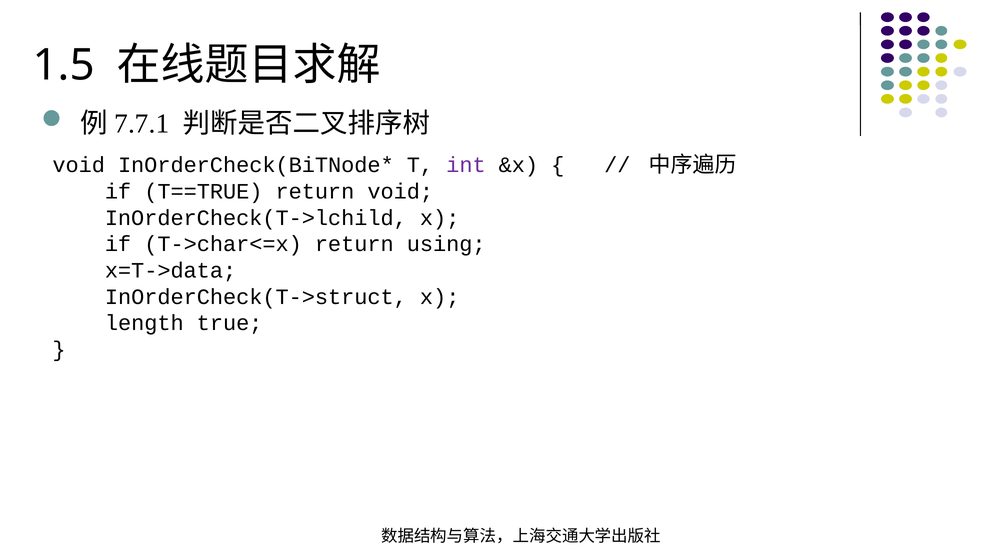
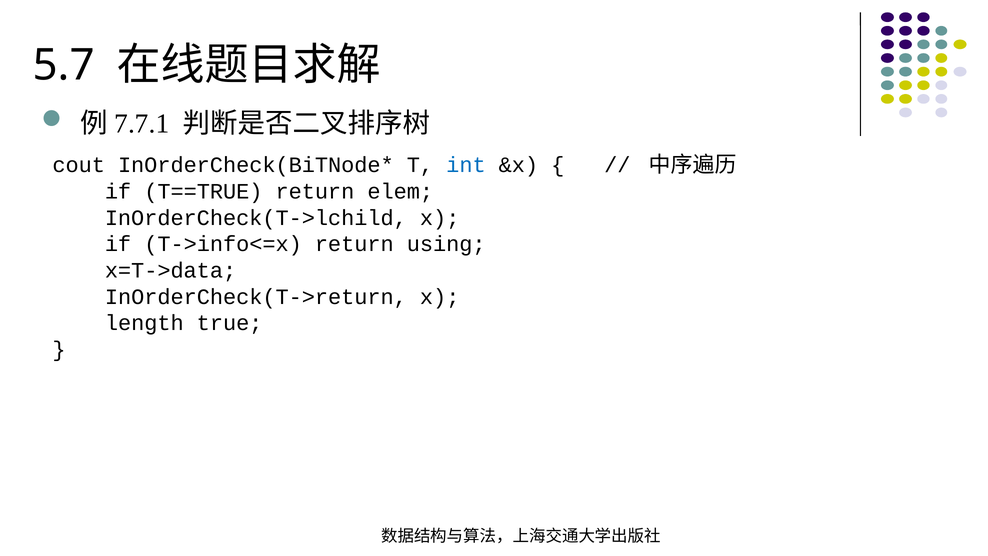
1.5: 1.5 -> 5.7
void at (79, 165): void -> cout
int colour: purple -> blue
return void: void -> elem
T->char<=x: T->char<=x -> T->info<=x
InOrderCheck(T->struct: InOrderCheck(T->struct -> InOrderCheck(T->return
